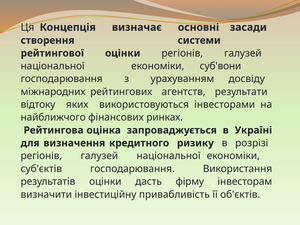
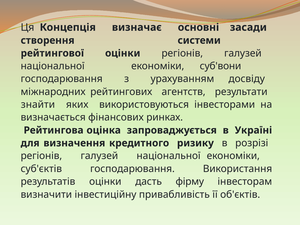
відтоку: відтоку -> знайти
найближчого: найближчого -> визначається
